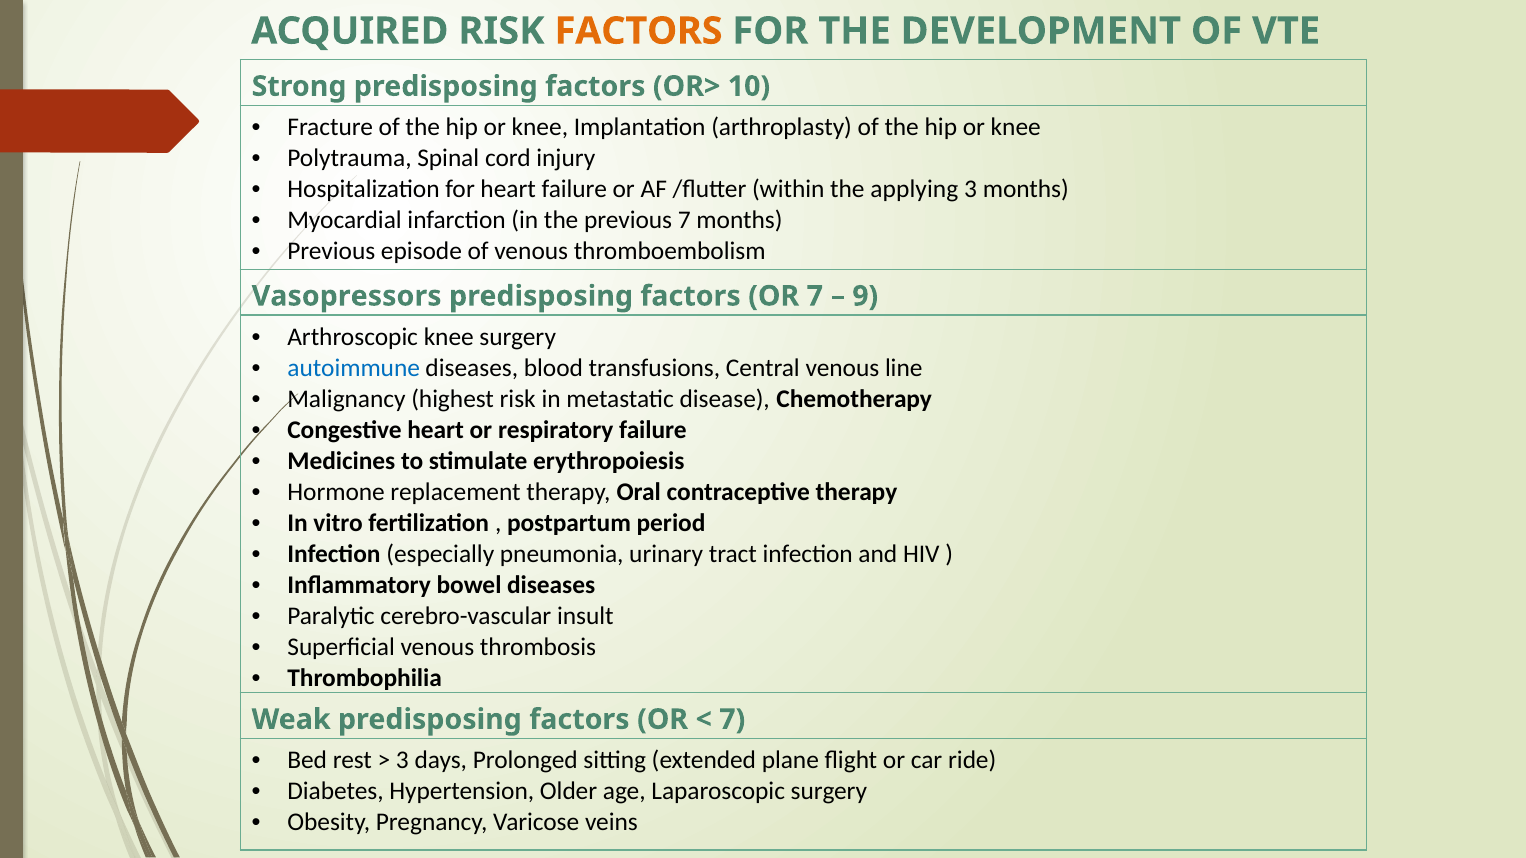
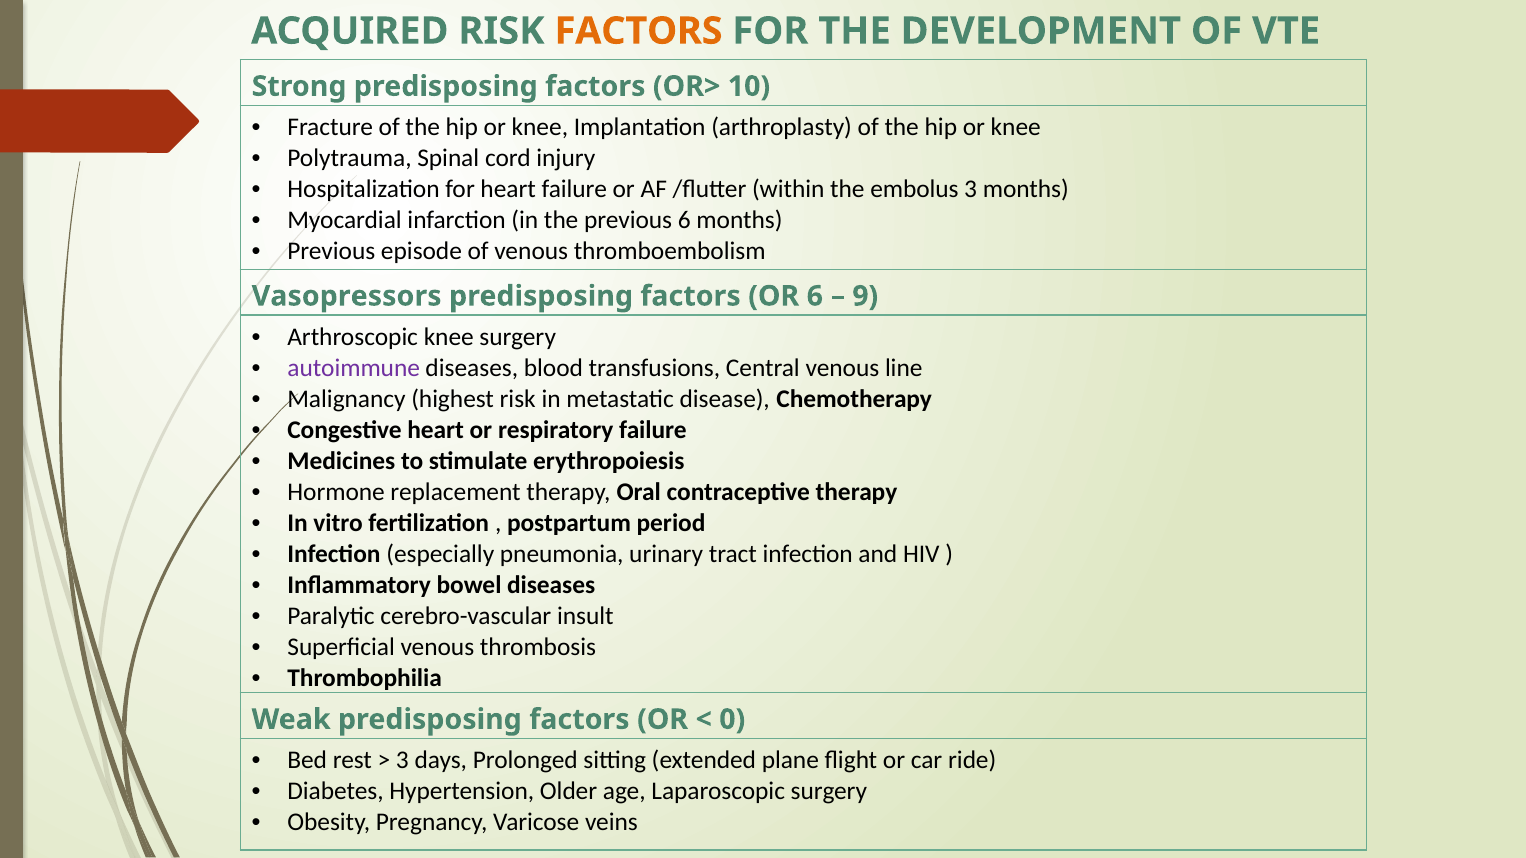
applying: applying -> embolus
previous 7: 7 -> 6
OR 7: 7 -> 6
autoimmune colour: blue -> purple
7 at (732, 720): 7 -> 0
